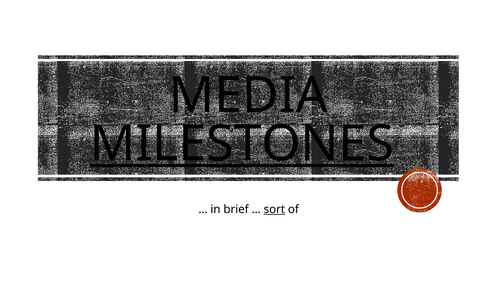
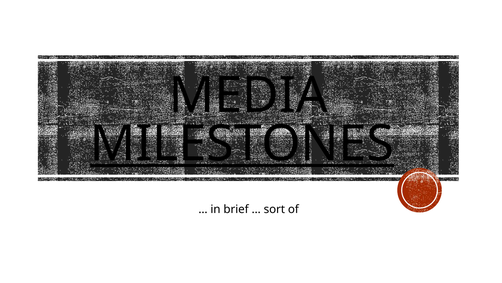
sort underline: present -> none
